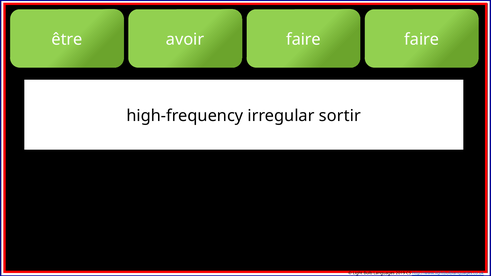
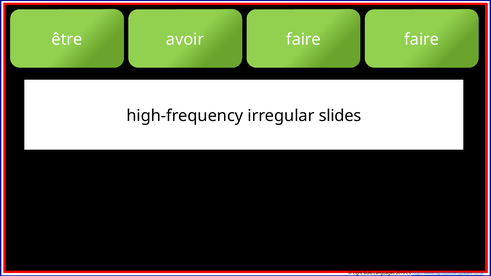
sortir: sortir -> slides
